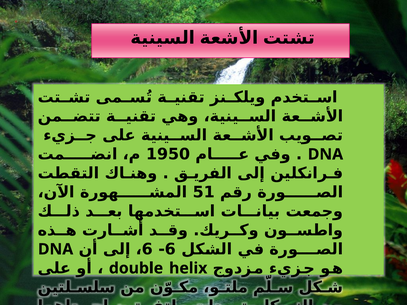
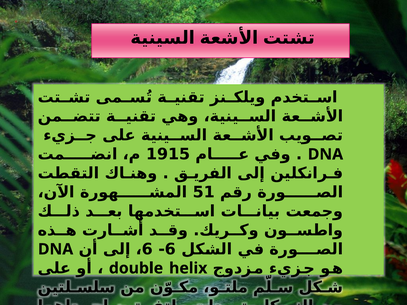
1950: 1950 -> 1915
